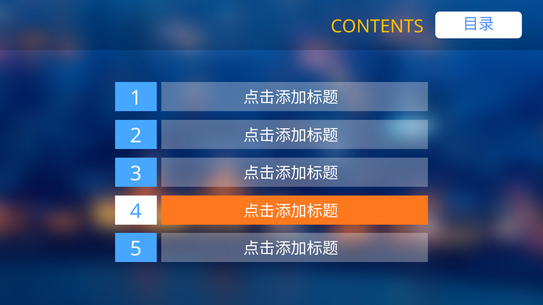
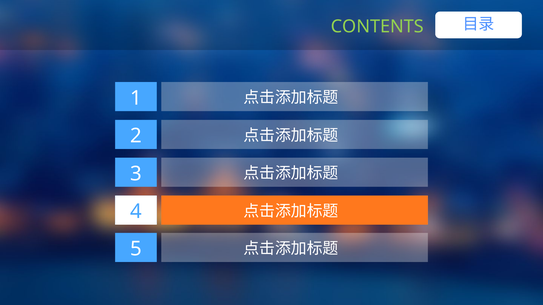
CONTENTS colour: yellow -> light green
